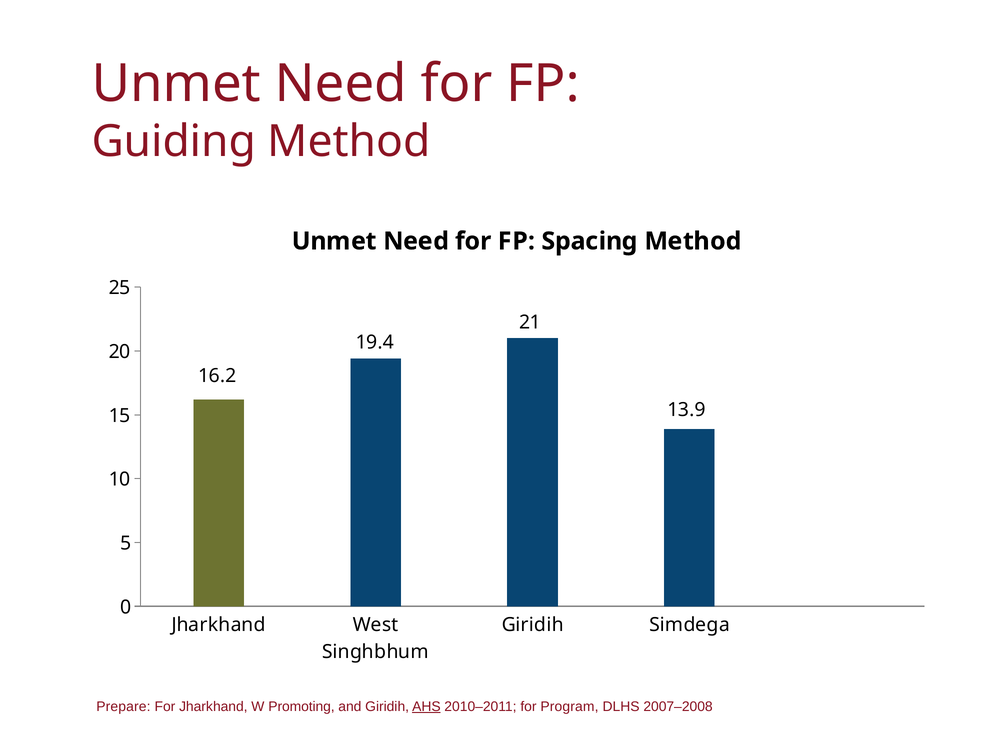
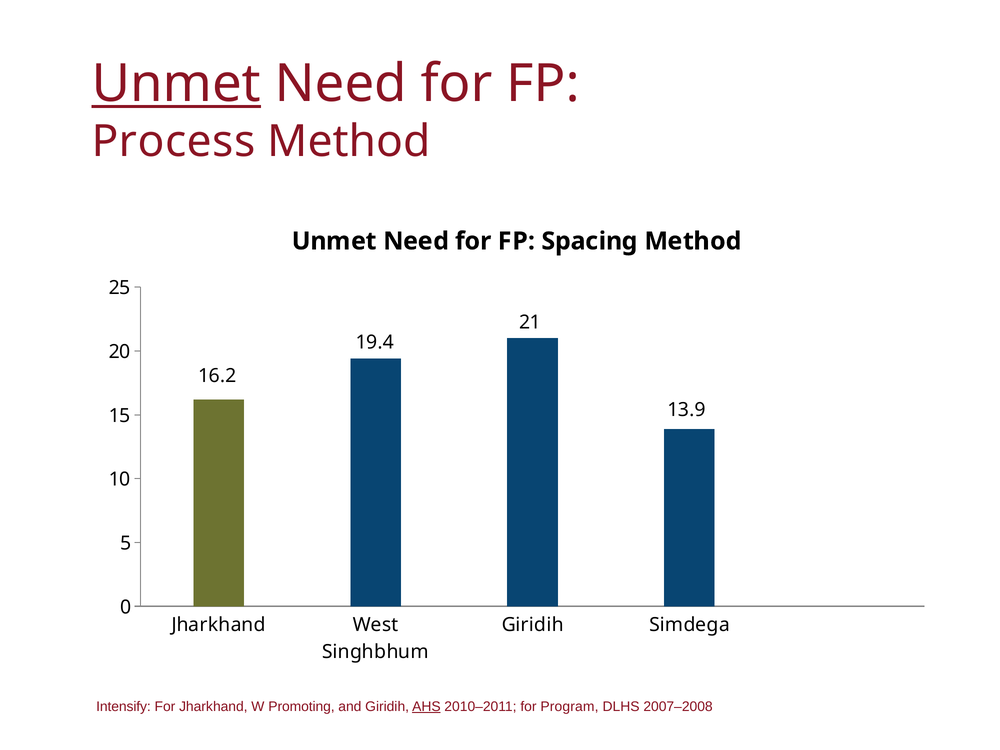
Unmet at (176, 84) underline: none -> present
Guiding: Guiding -> Process
Prepare: Prepare -> Intensify
